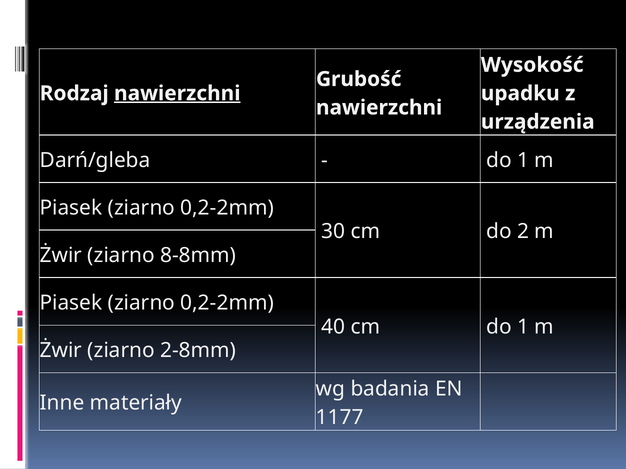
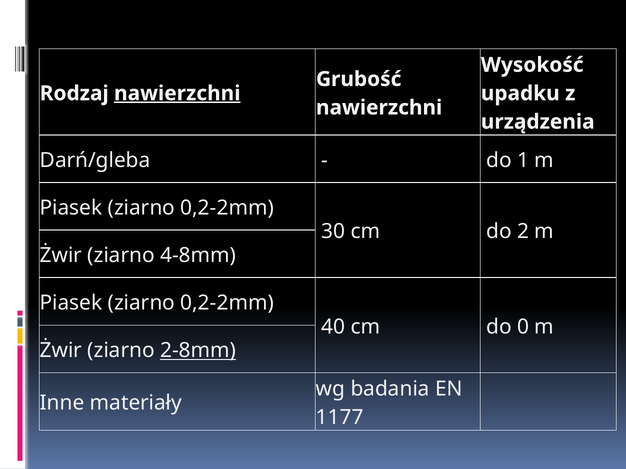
8-8mm: 8-8mm -> 4-8mm
cm do 1: 1 -> 0
2-8mm underline: none -> present
